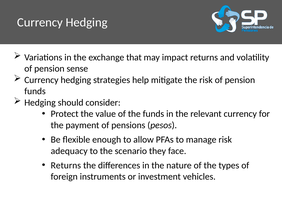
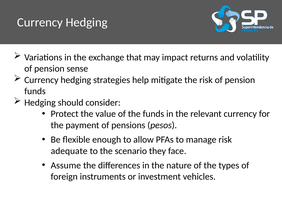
adequacy: adequacy -> adequate
Returns at (66, 165): Returns -> Assume
